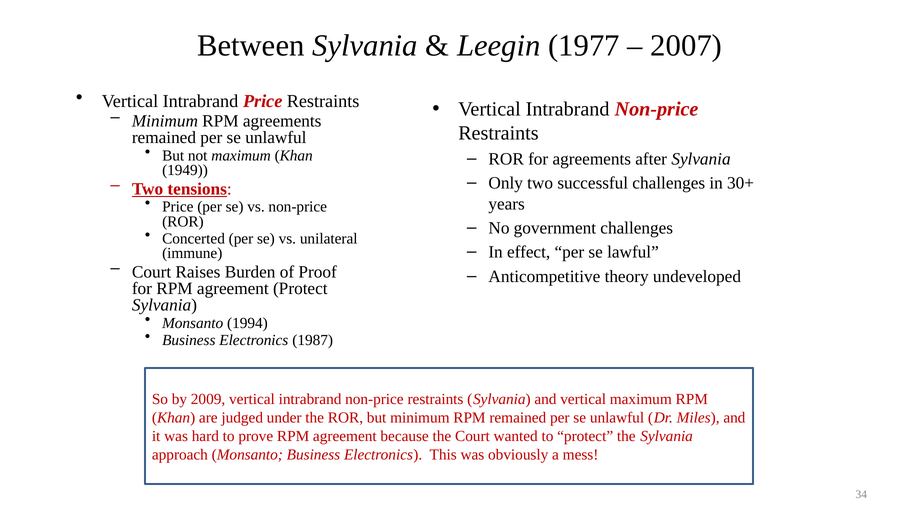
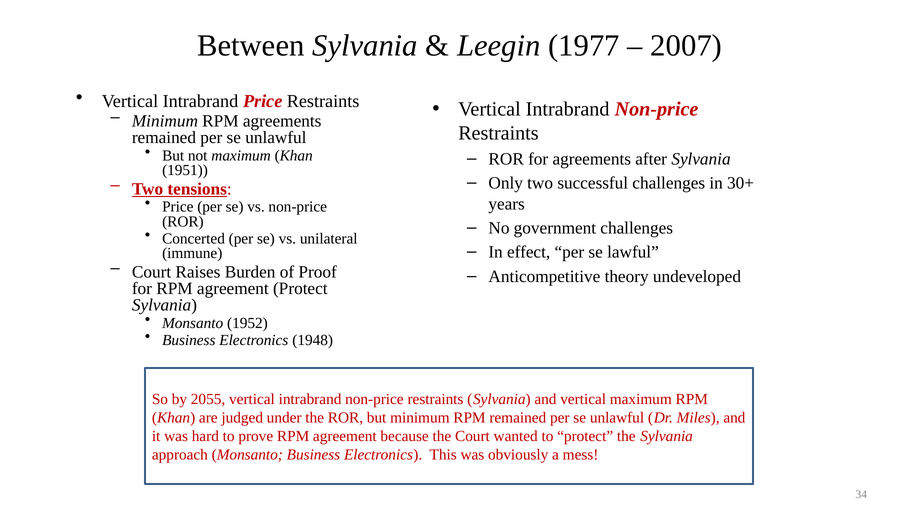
1949: 1949 -> 1951
1994: 1994 -> 1952
1987: 1987 -> 1948
2009: 2009 -> 2055
